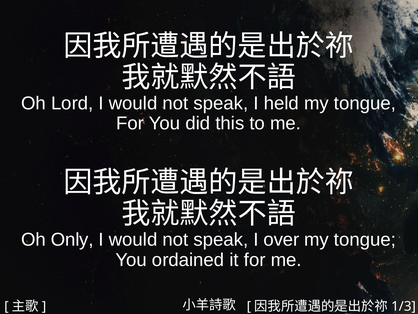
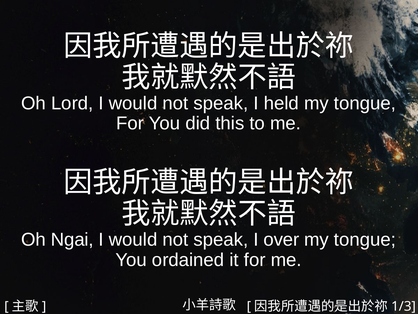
Only: Only -> Ngai
